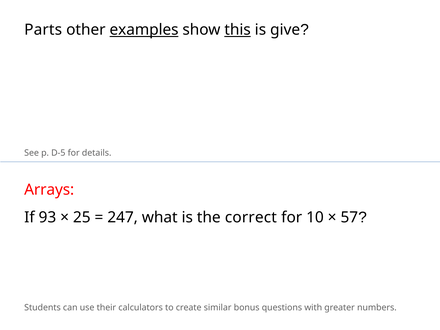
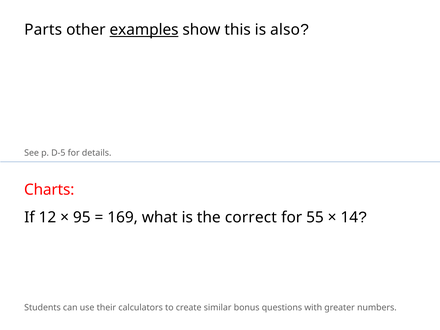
this underline: present -> none
give: give -> also
Arrays: Arrays -> Charts
93: 93 -> 12
25: 25 -> 95
247: 247 -> 169
10: 10 -> 55
57: 57 -> 14
